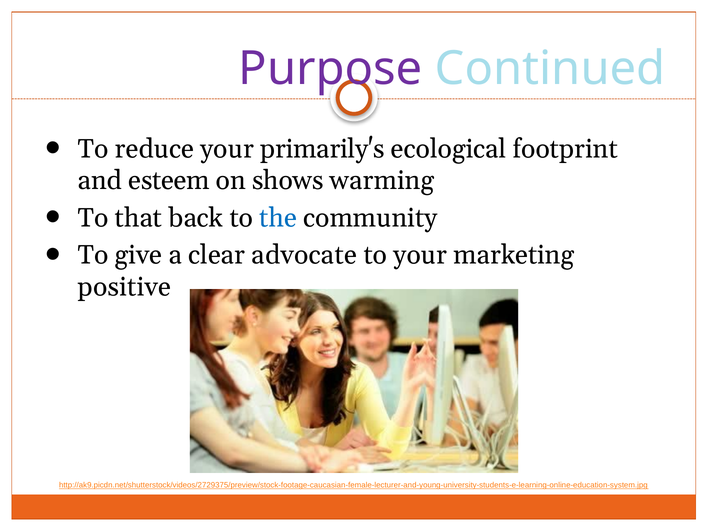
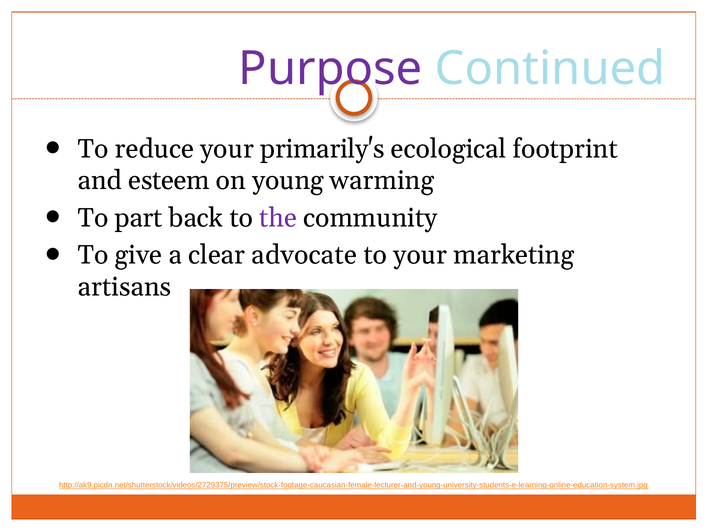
shows: shows -> young
that: that -> part
the colour: blue -> purple
positive: positive -> artisans
